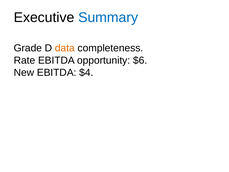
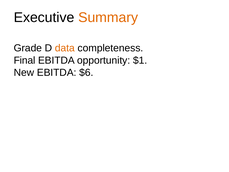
Summary colour: blue -> orange
Rate: Rate -> Final
$6: $6 -> $1
$4: $4 -> $6
